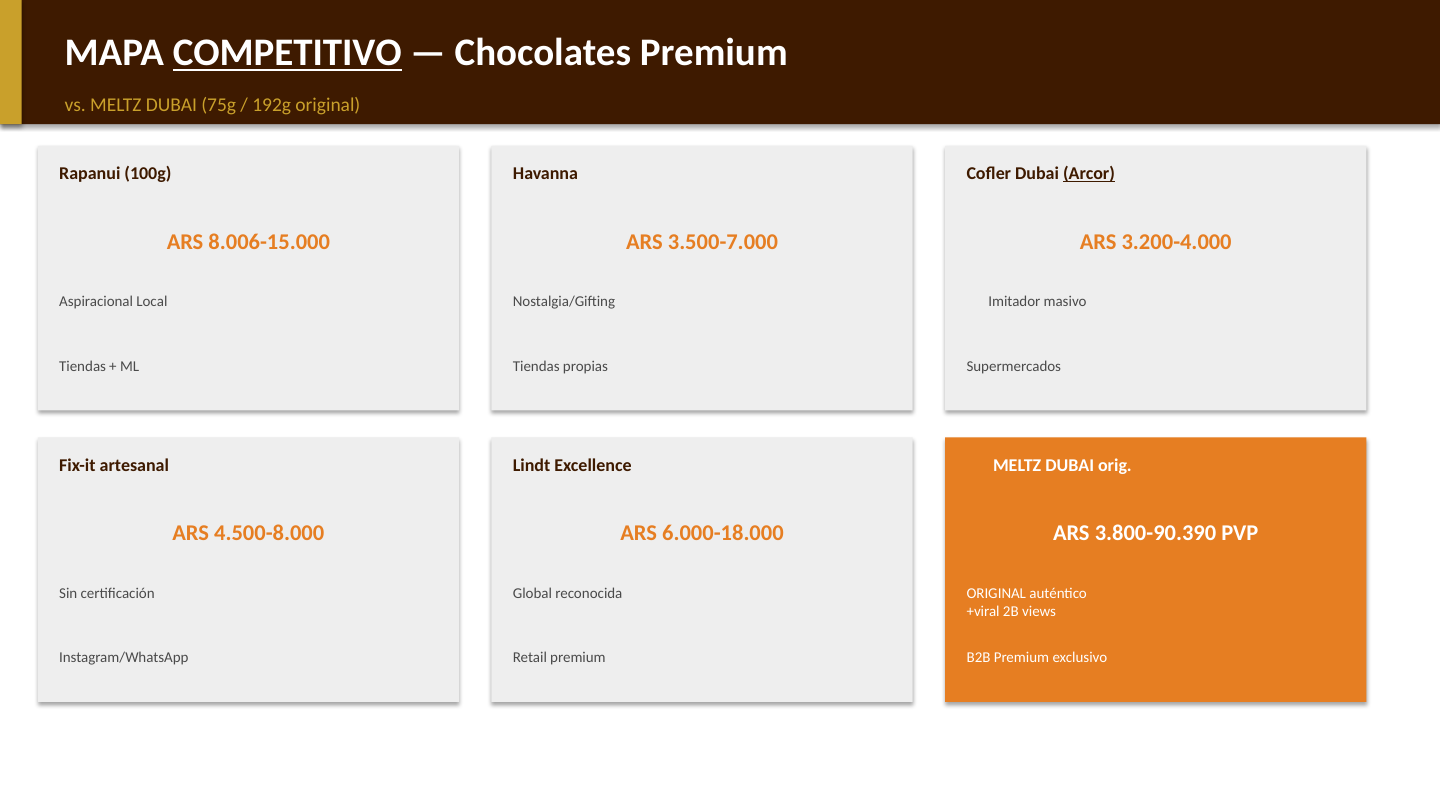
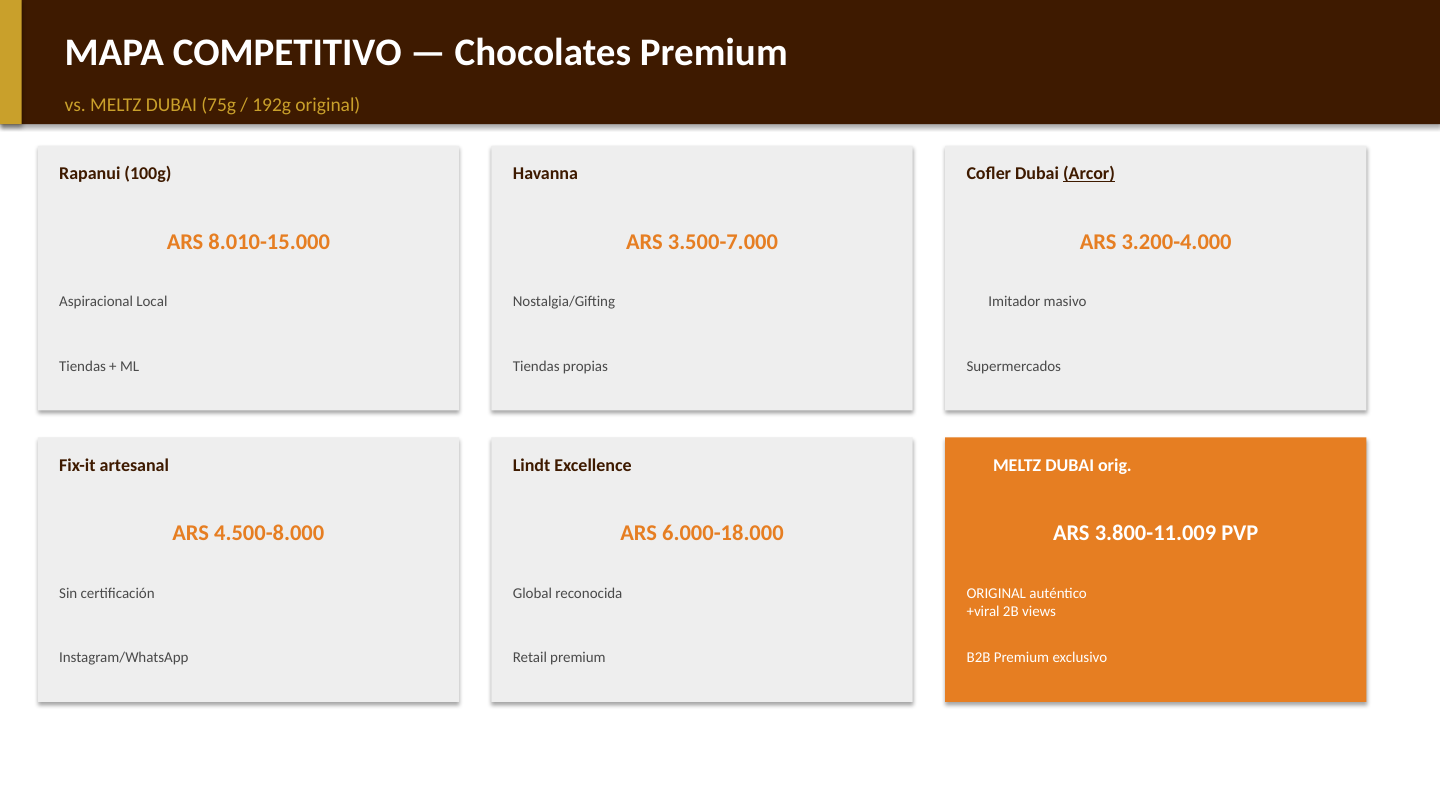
COMPETITIVO underline: present -> none
8.006-15.000: 8.006-15.000 -> 8.010-15.000
3.800-90.390: 3.800-90.390 -> 3.800-11.009
